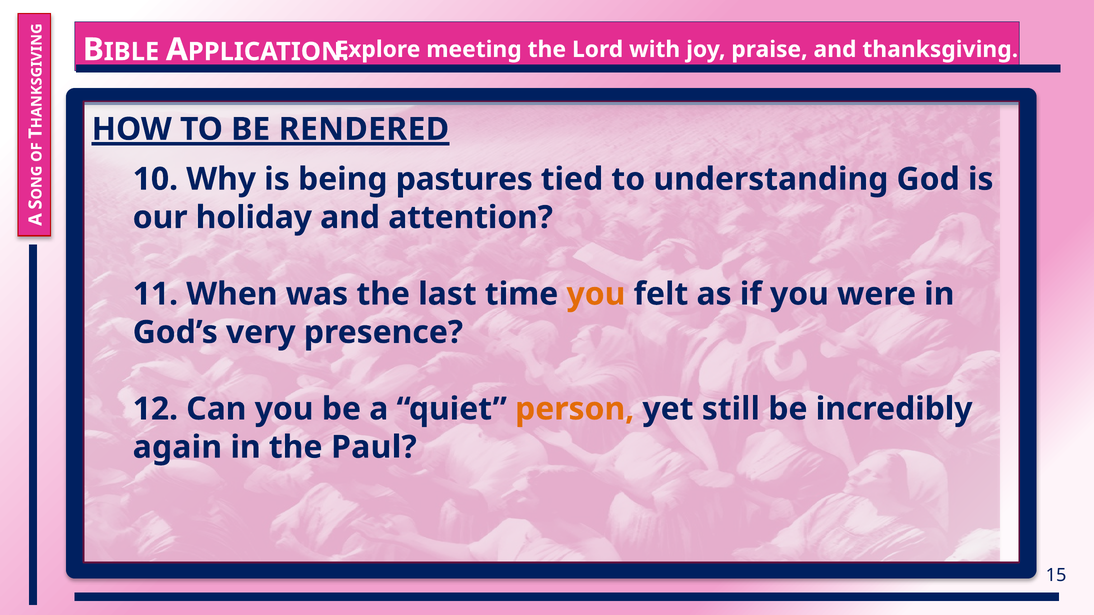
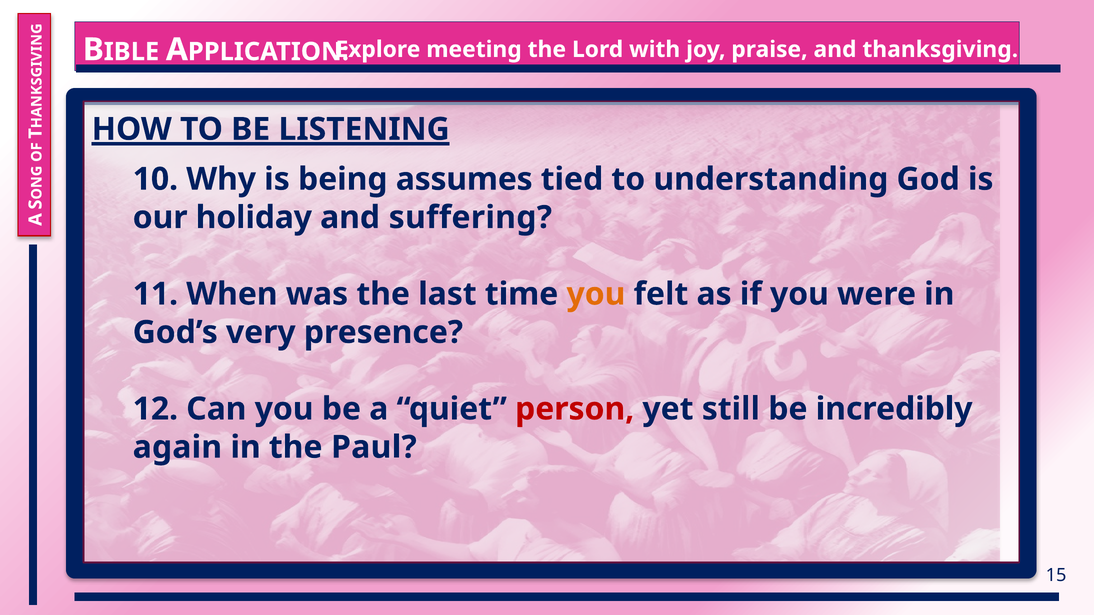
RENDERED: RENDERED -> LISTENING
pastures: pastures -> assumes
attention: attention -> suffering
person colour: orange -> red
